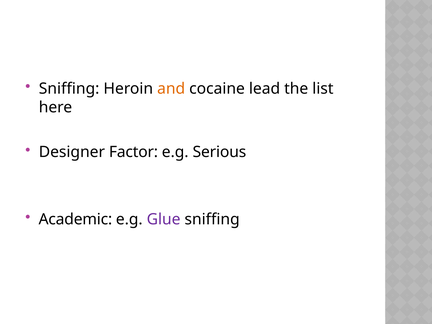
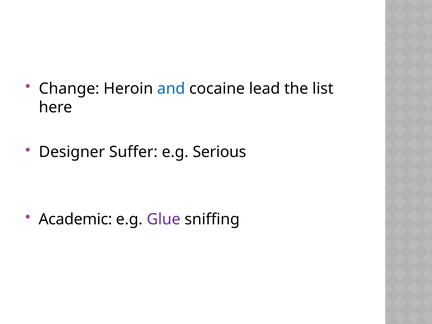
Sniffing at (69, 89): Sniffing -> Change
and colour: orange -> blue
Factor: Factor -> Suffer
